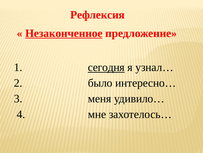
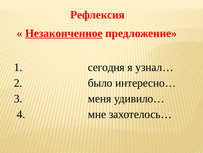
сегодня underline: present -> none
